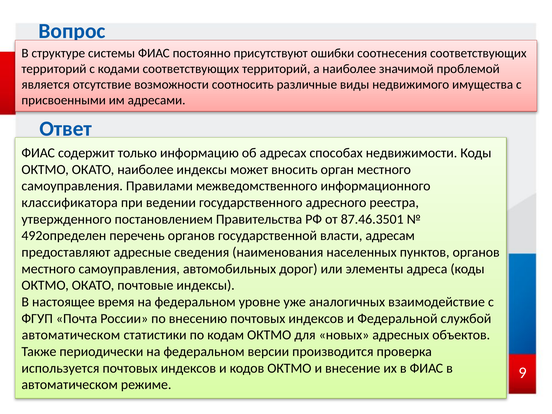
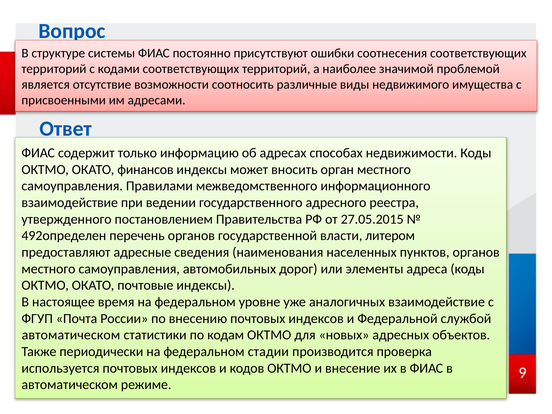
ОКАТО наиболее: наиболее -> финансов
классификатора at (70, 203): классификатора -> взаимодействие
87.46.3501: 87.46.3501 -> 27.05.2015
адресам: адресам -> литером
версии: версии -> стадии
